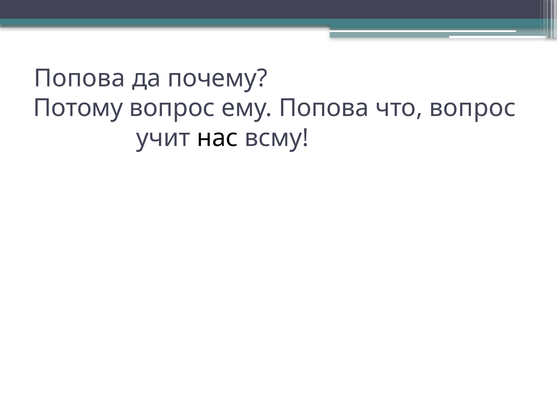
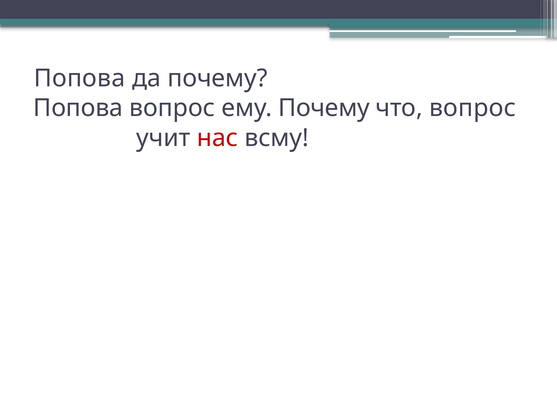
Потому at (78, 108): Потому -> Попова
ему Попова: Попова -> Почему
нас colour: black -> red
